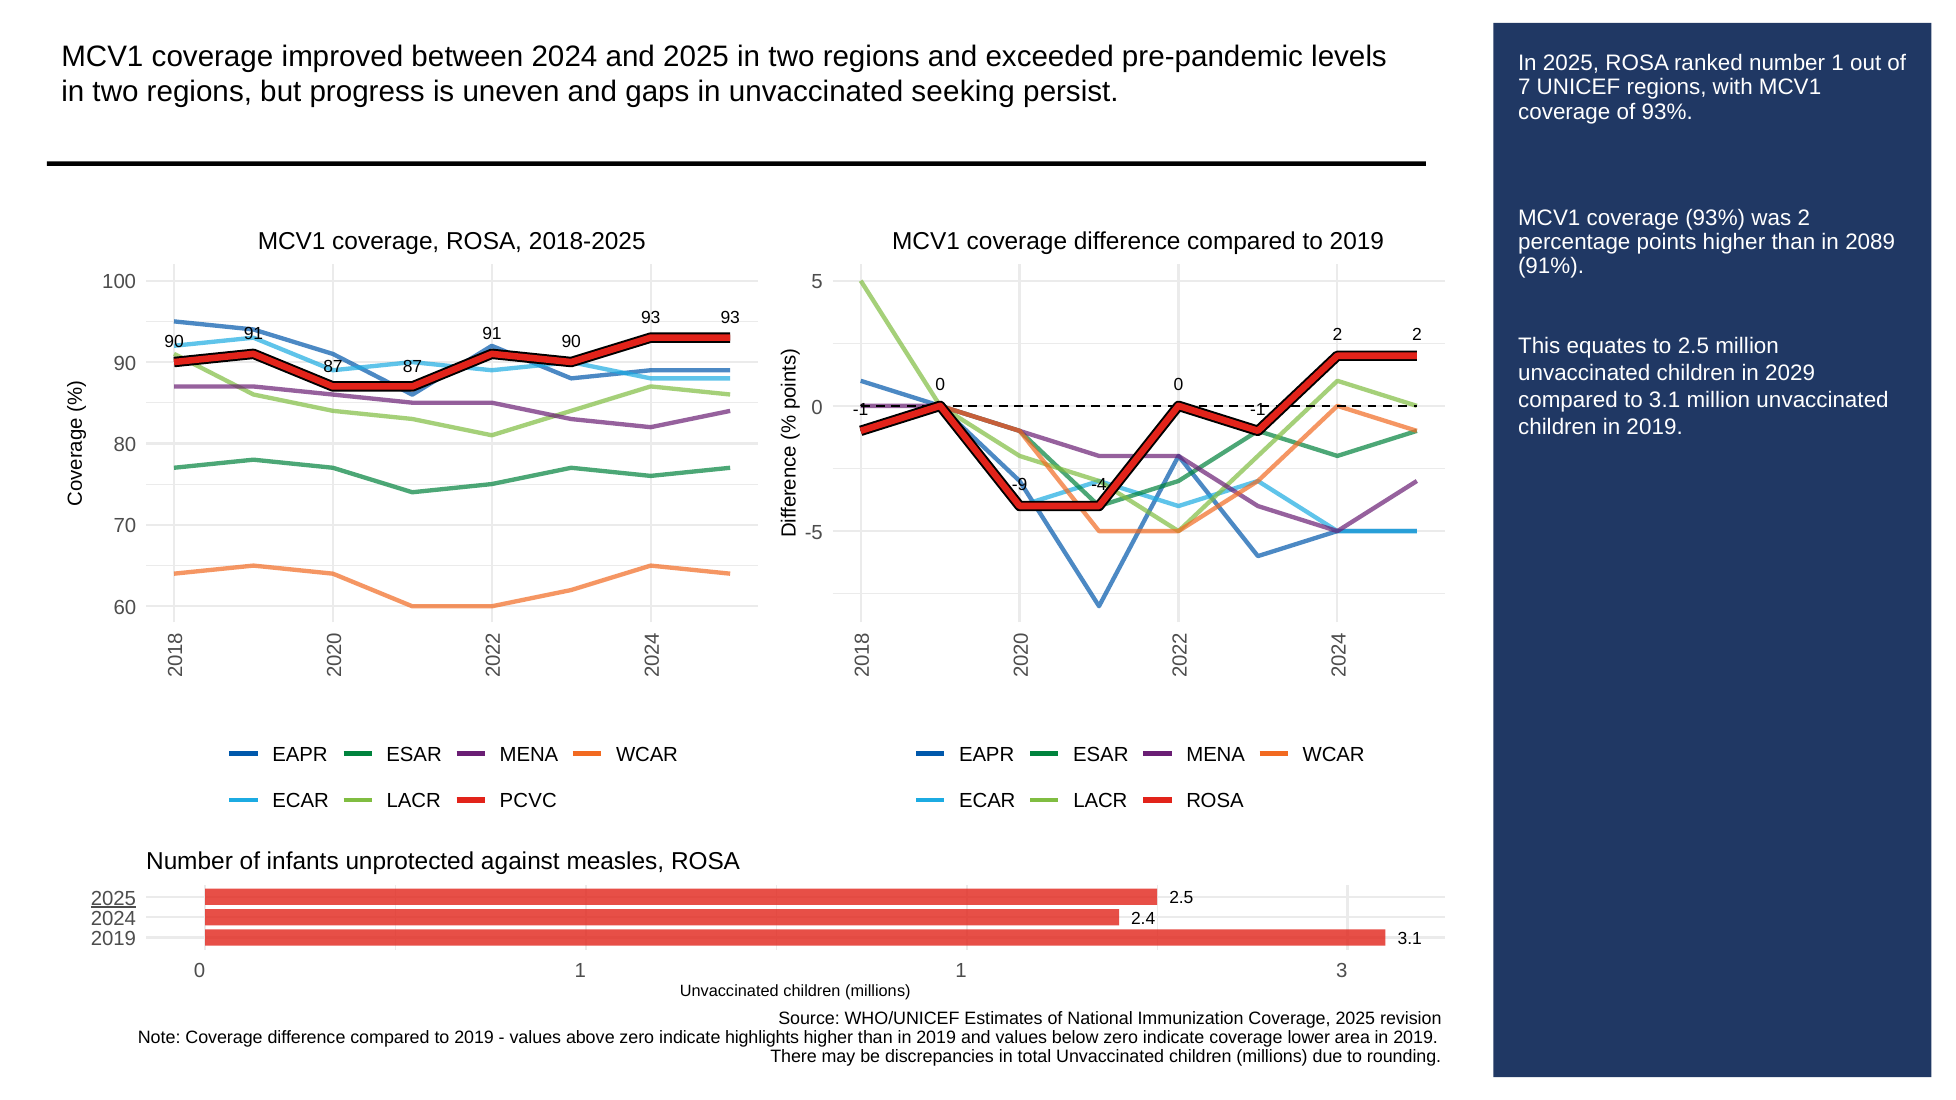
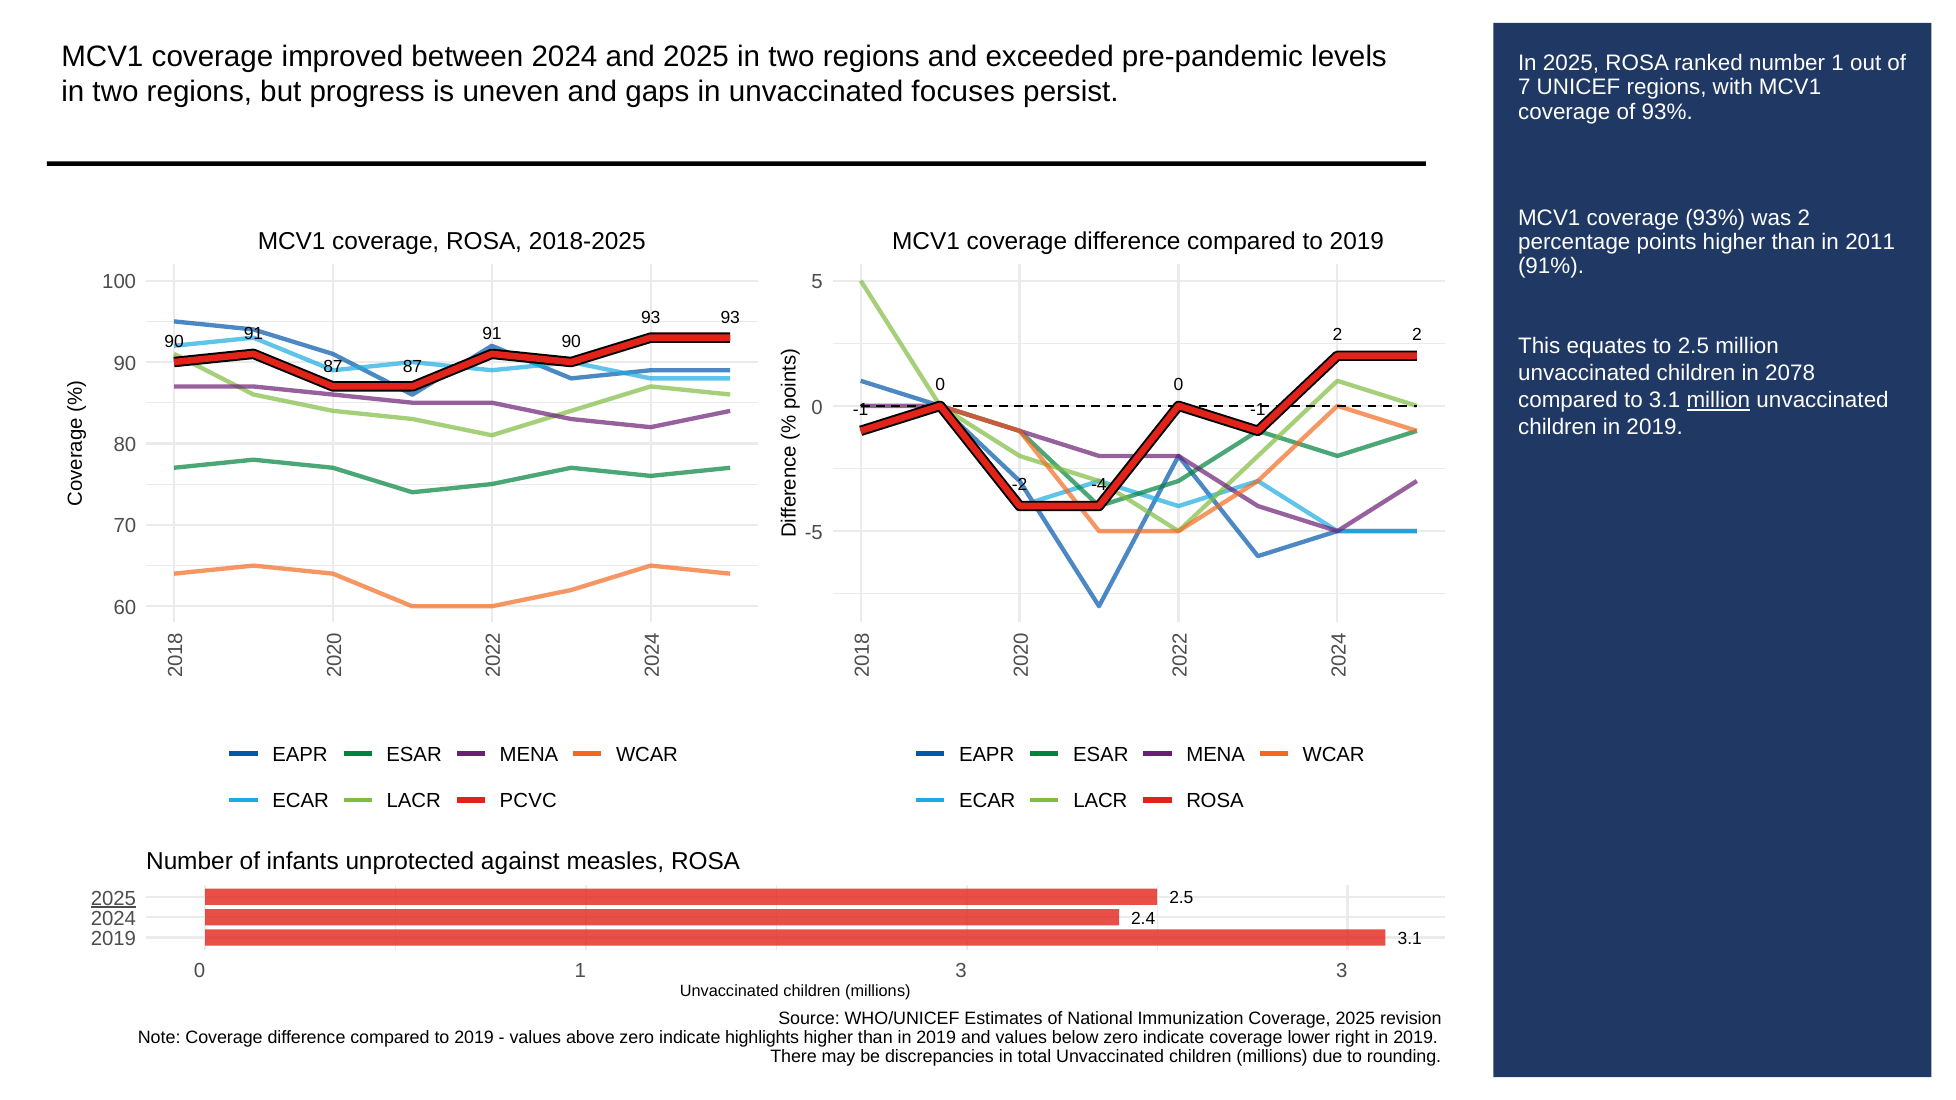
seeking: seeking -> focuses
2089: 2089 -> 2011
2029: 2029 -> 2078
million at (1718, 400) underline: none -> present
-9: -9 -> -2
1 1: 1 -> 3
area: area -> right
